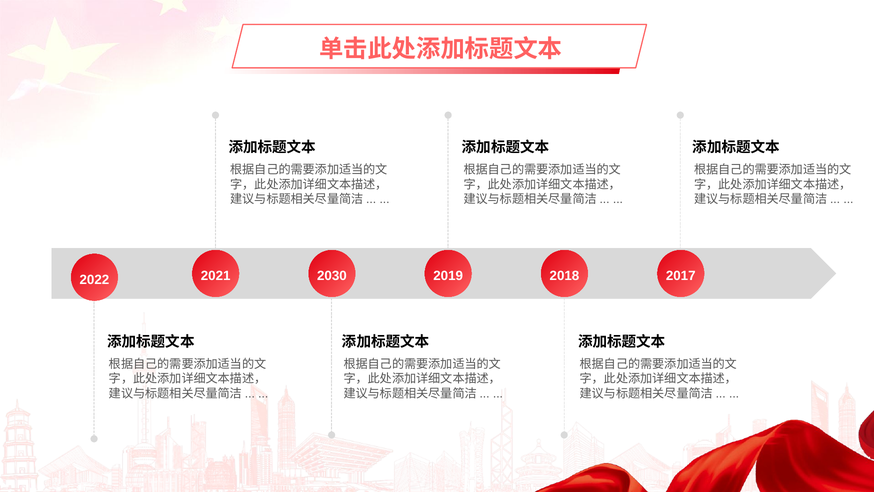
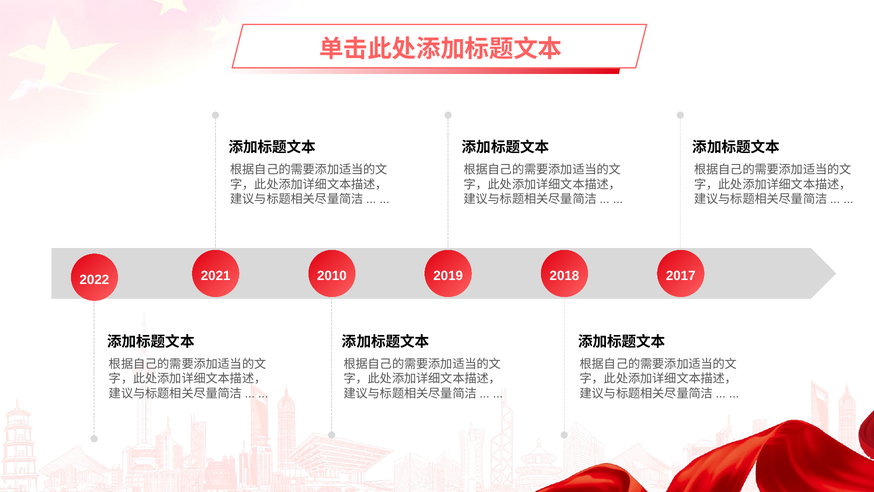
2030: 2030 -> 2010
